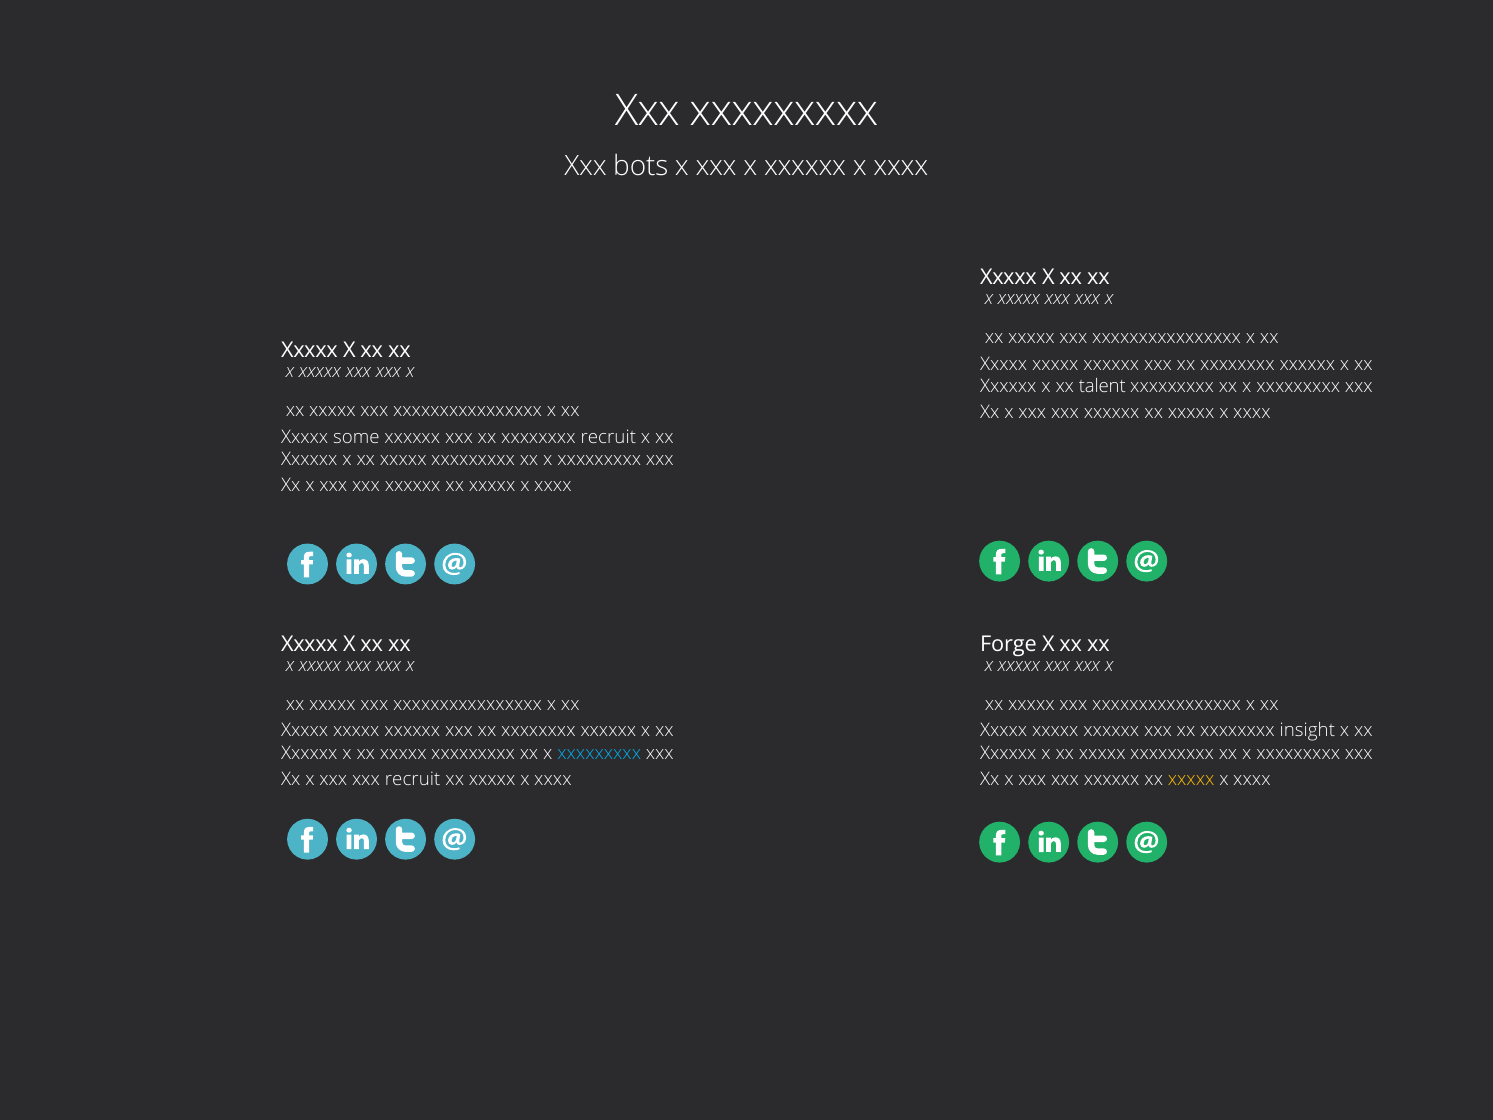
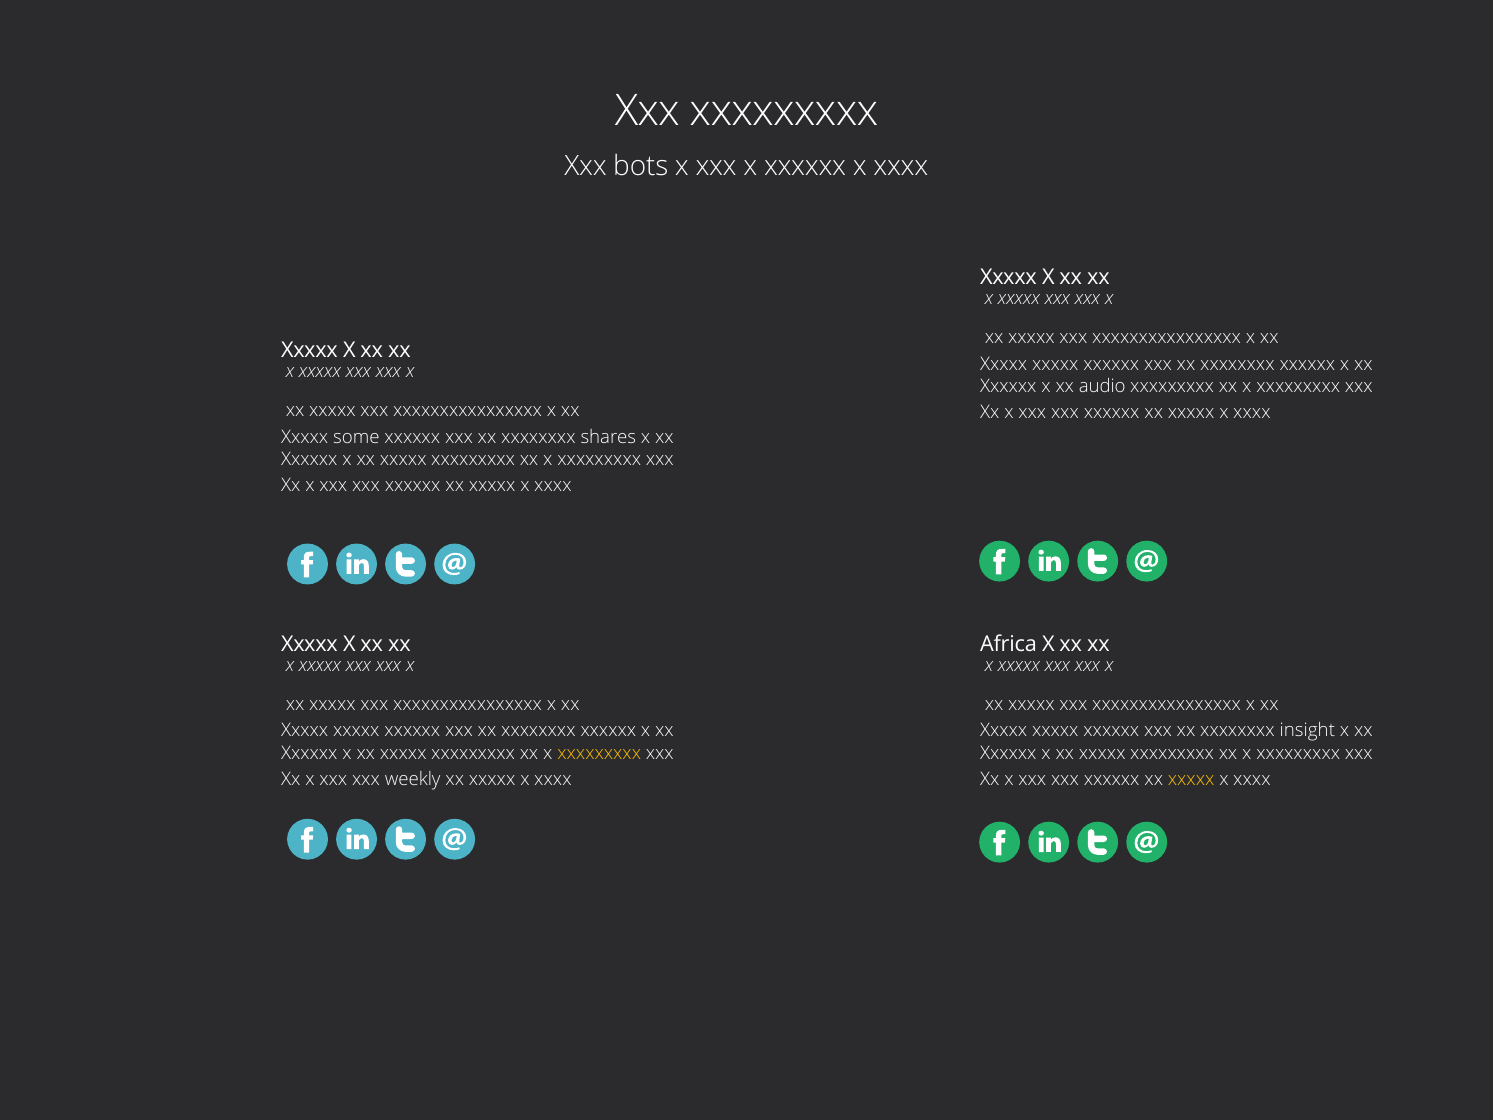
talent: talent -> audio
xxxxxxxx recruit: recruit -> shares
Forge: Forge -> Africa
xxxxxxxxx at (599, 753) colour: light blue -> yellow
xxx recruit: recruit -> weekly
